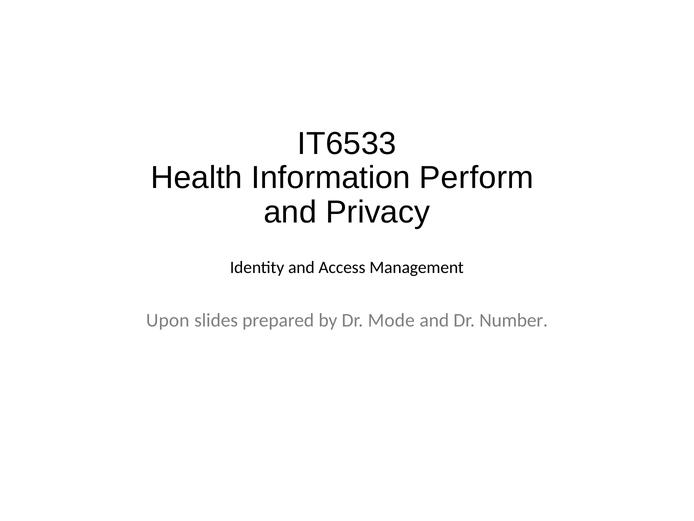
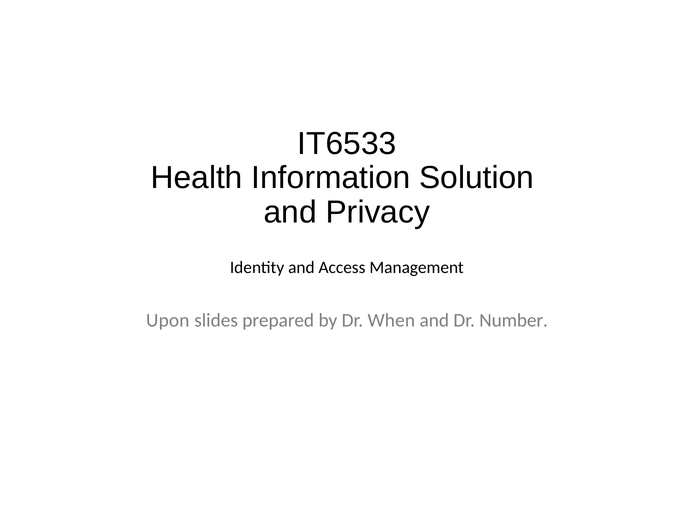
Perform: Perform -> Solution
Mode: Mode -> When
